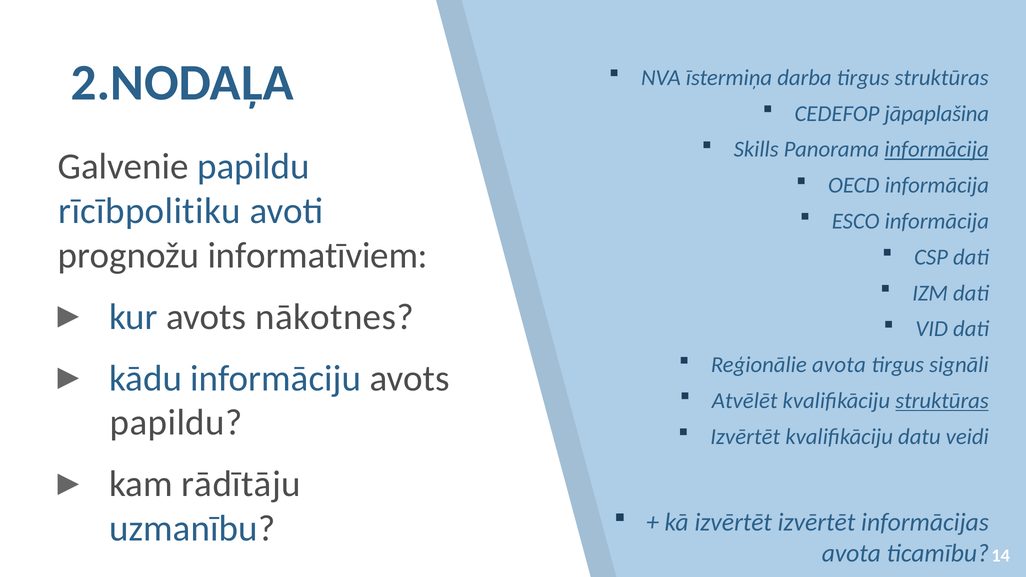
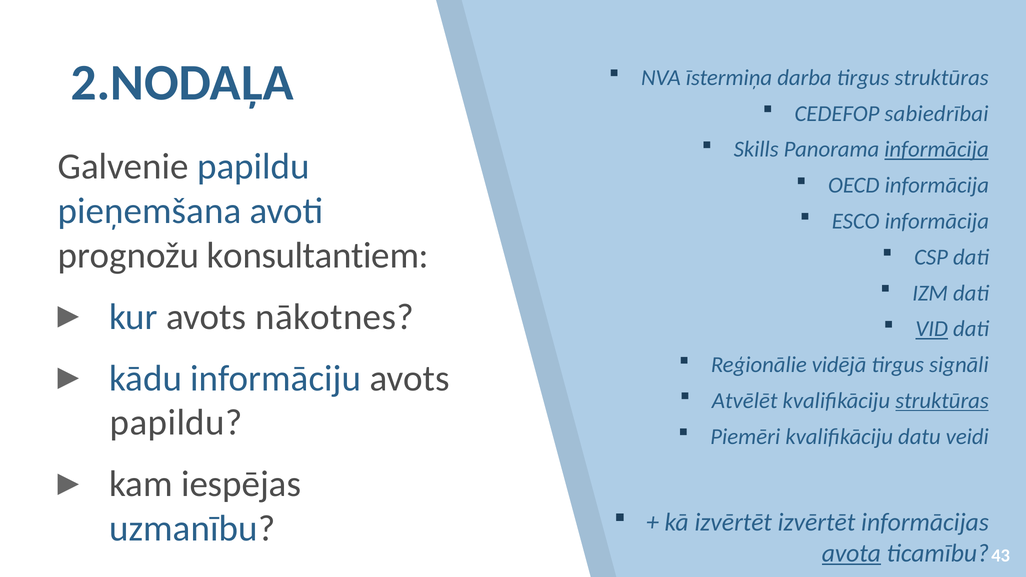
jāpaplašina: jāpaplašina -> sabiedrībai
rīcībpolitiku: rīcībpolitiku -> pieņemšana
informatīviem: informatīviem -> konsultantiem
VID underline: none -> present
Reģionālie avota: avota -> vidējā
Izvērtēt at (745, 437): Izvērtēt -> Piemēri
rādītāju: rādītāju -> iespējas
avota at (851, 553) underline: none -> present
14: 14 -> 43
